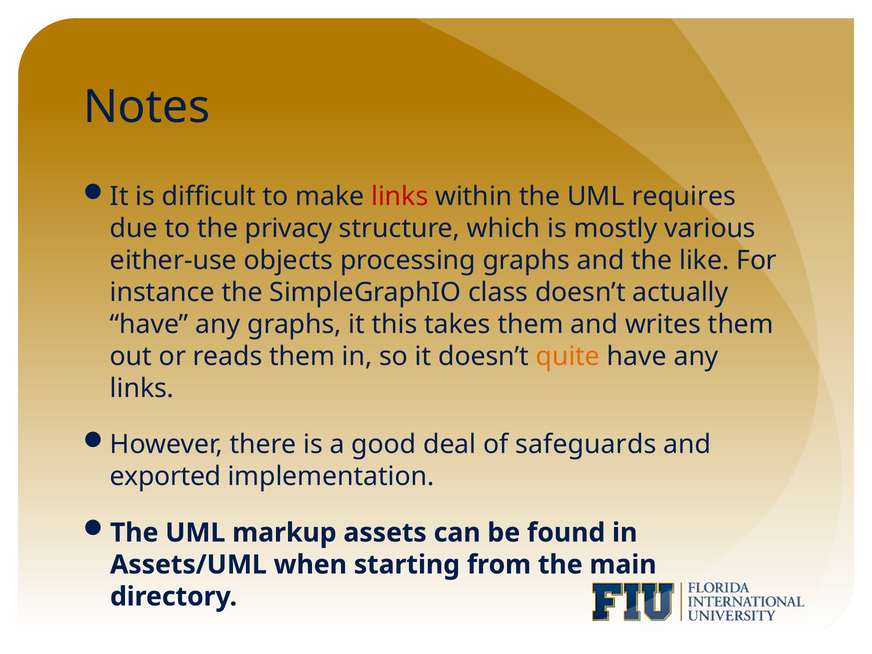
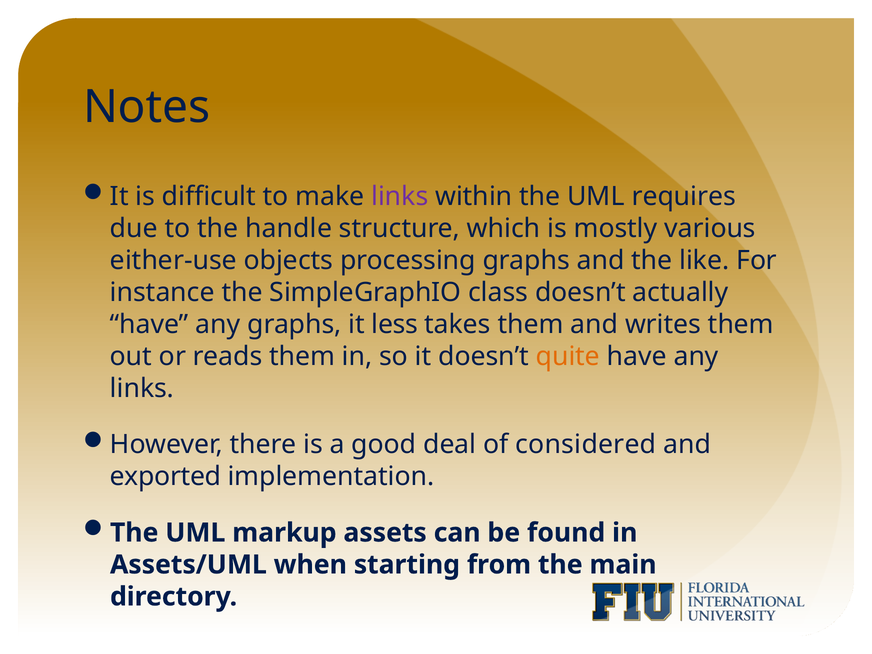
links at (400, 197) colour: red -> purple
privacy: privacy -> handle
this: this -> less
safeguards: safeguards -> considered
